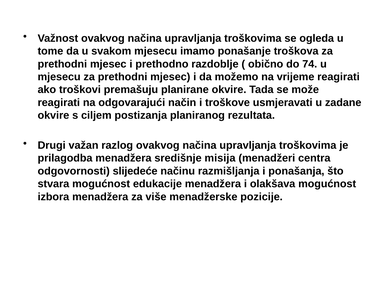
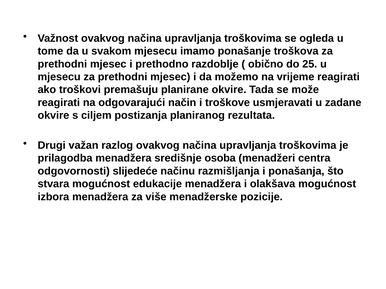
74: 74 -> 25
misija: misija -> osoba
